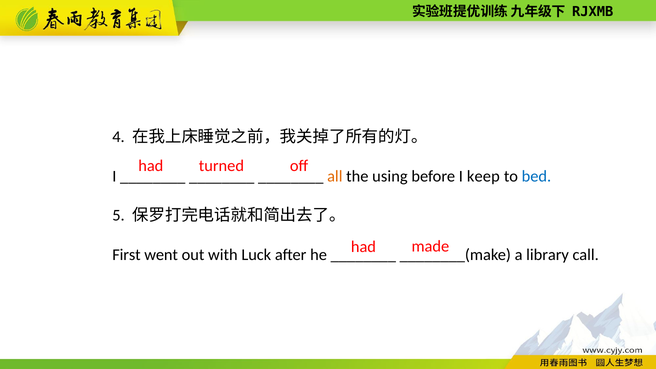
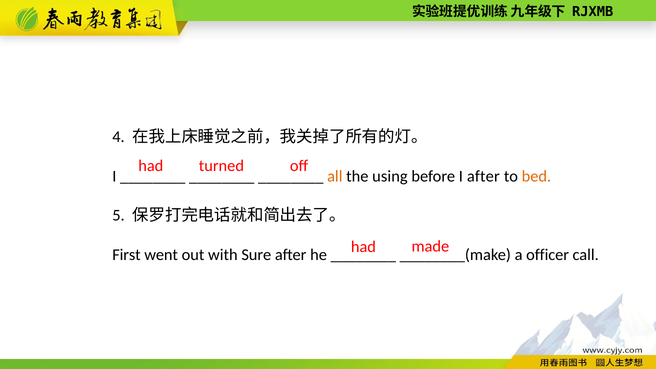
I keep: keep -> after
bed colour: blue -> orange
Luck: Luck -> Sure
library: library -> officer
